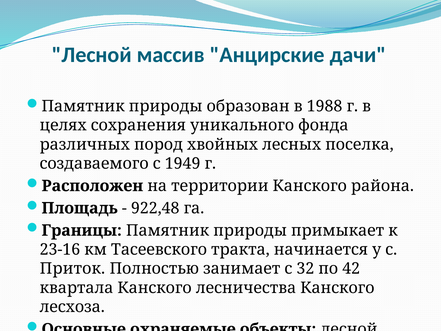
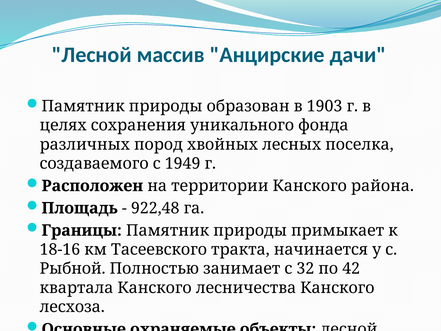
1988: 1988 -> 1903
23-16: 23-16 -> 18-16
Приток: Приток -> Рыбной
